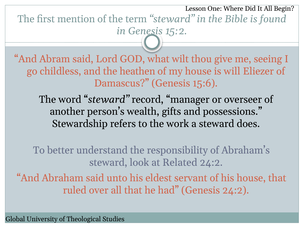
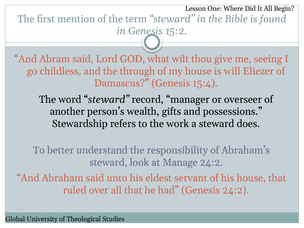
heathen: heathen -> through
15:6: 15:6 -> 15:4
Related: Related -> Manage
